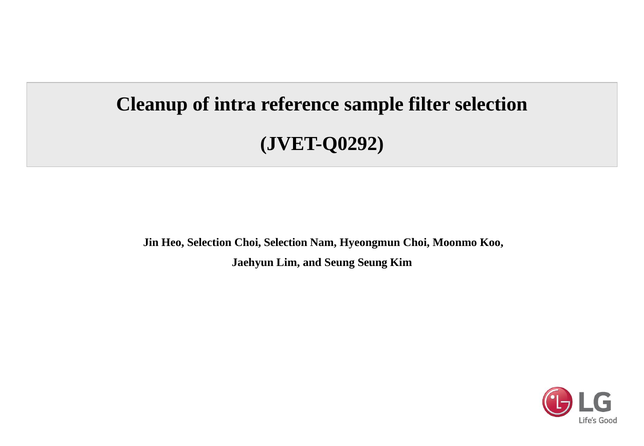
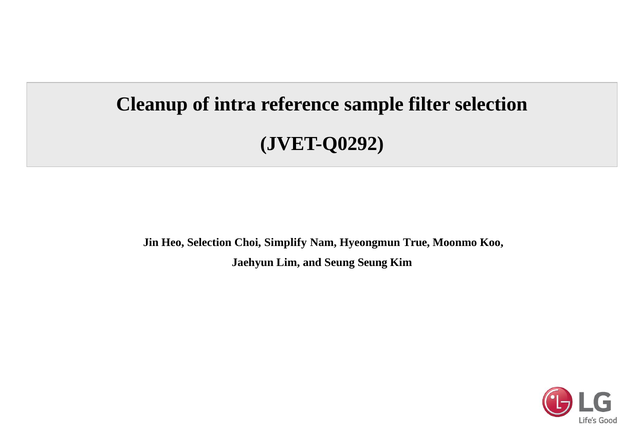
Choi Selection: Selection -> Simplify
Hyeongmun Choi: Choi -> True
